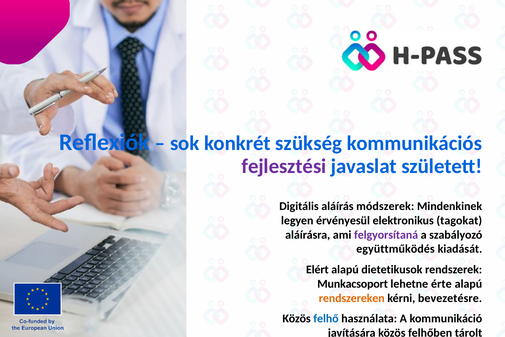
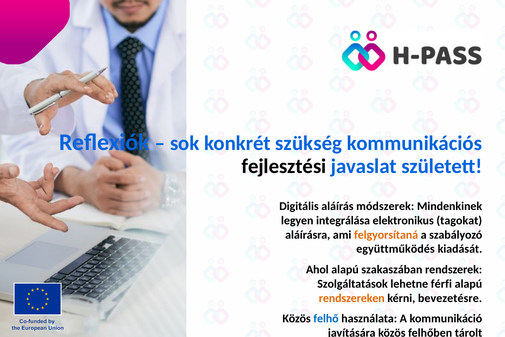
fejlesztési colour: purple -> black
érvényesül: érvényesül -> integrálása
felgyorsítaná colour: purple -> orange
Elért at (317, 269): Elért -> Ahol
dietetikusok: dietetikusok -> szakaszában
Munkacsoport: Munkacsoport -> Szolgáltatások
érte: érte -> férfi
